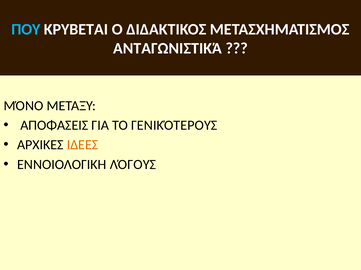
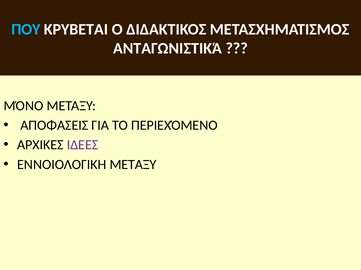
ΓΕΝΙΚΌΤΕΡΟΥΣ: ΓΕΝΙΚΌΤΕΡΟΥΣ -> ΠΕΡΙΕΧΌΜΕΝΟ
ΙΔΕΕΣ colour: orange -> purple
ΕΝΝΟΙΟΛΟΓΙΚΗ ΛΌΓΟΥΣ: ΛΌΓΟΥΣ -> ΜΕΤΑΞΥ
